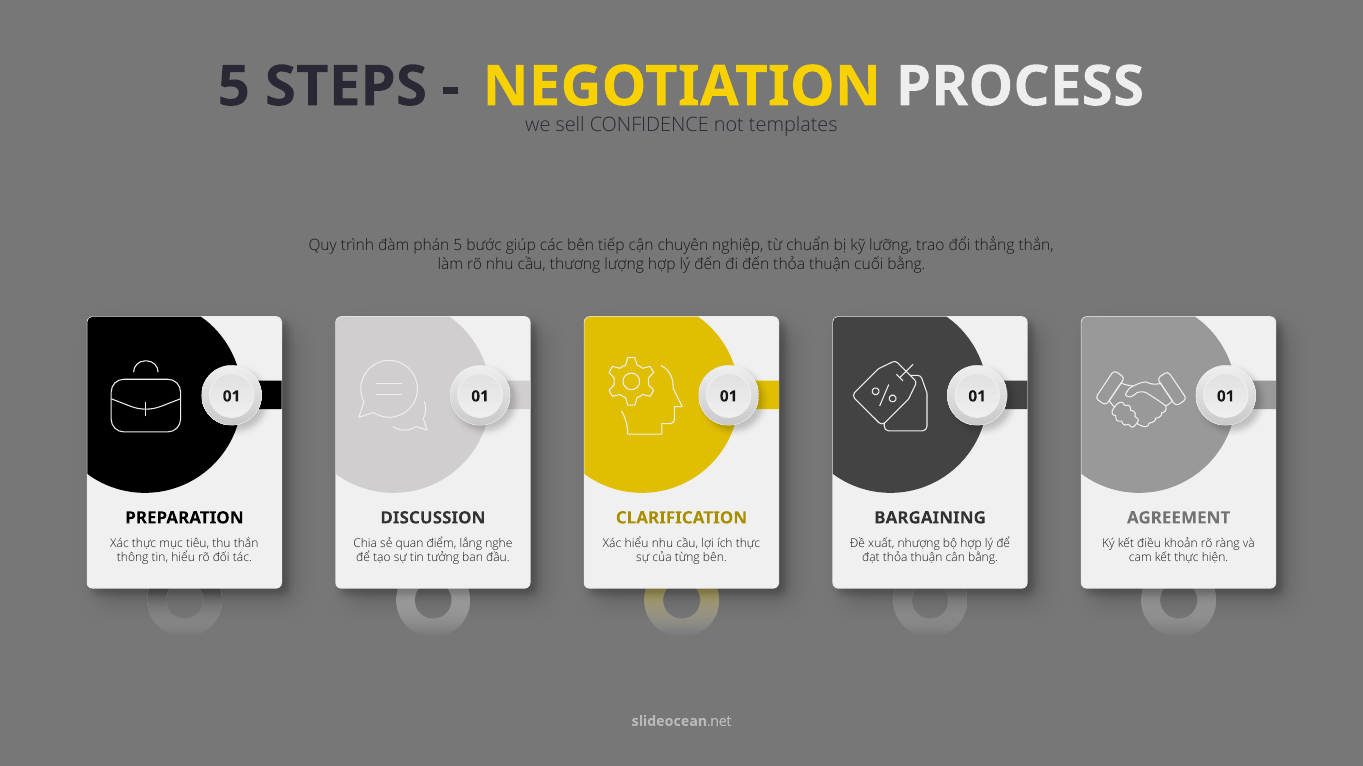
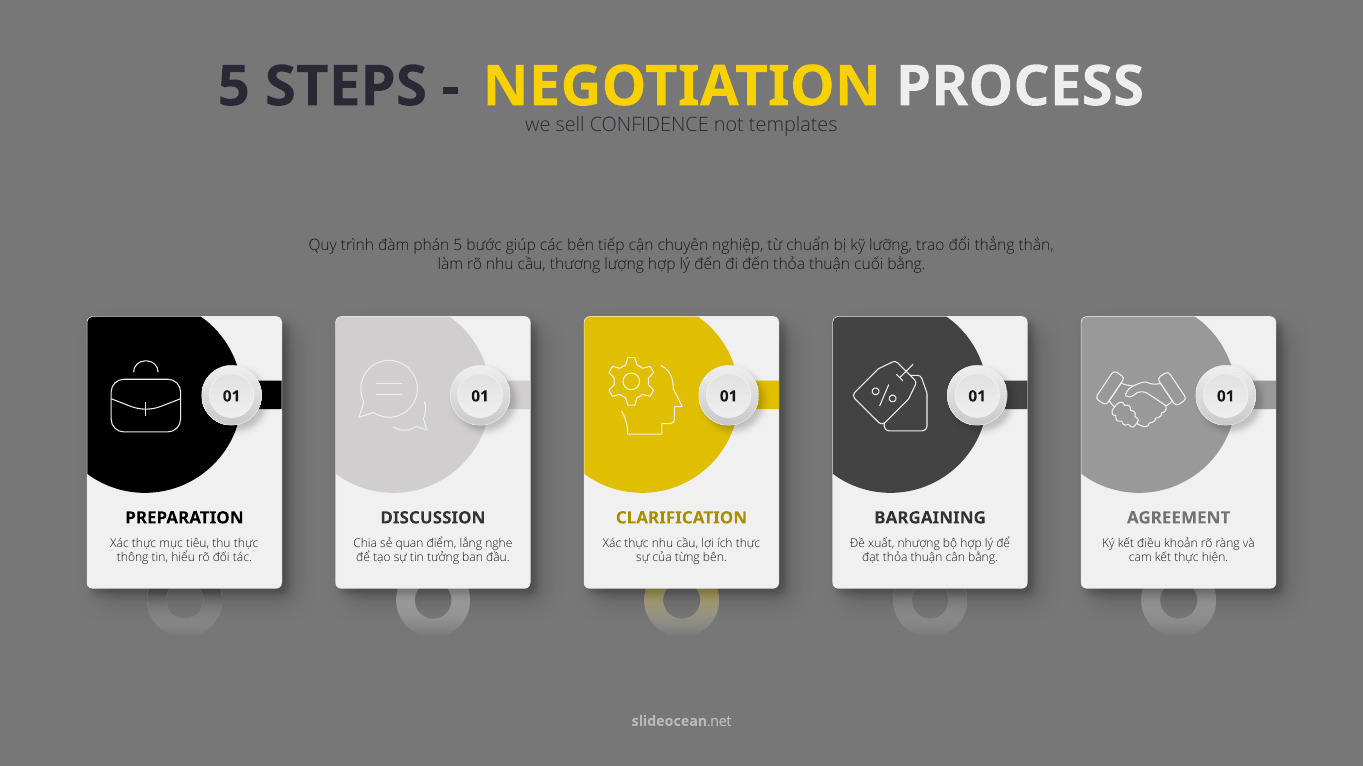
thu thắn: thắn -> thực
hiểu at (637, 544): hiểu -> thực
